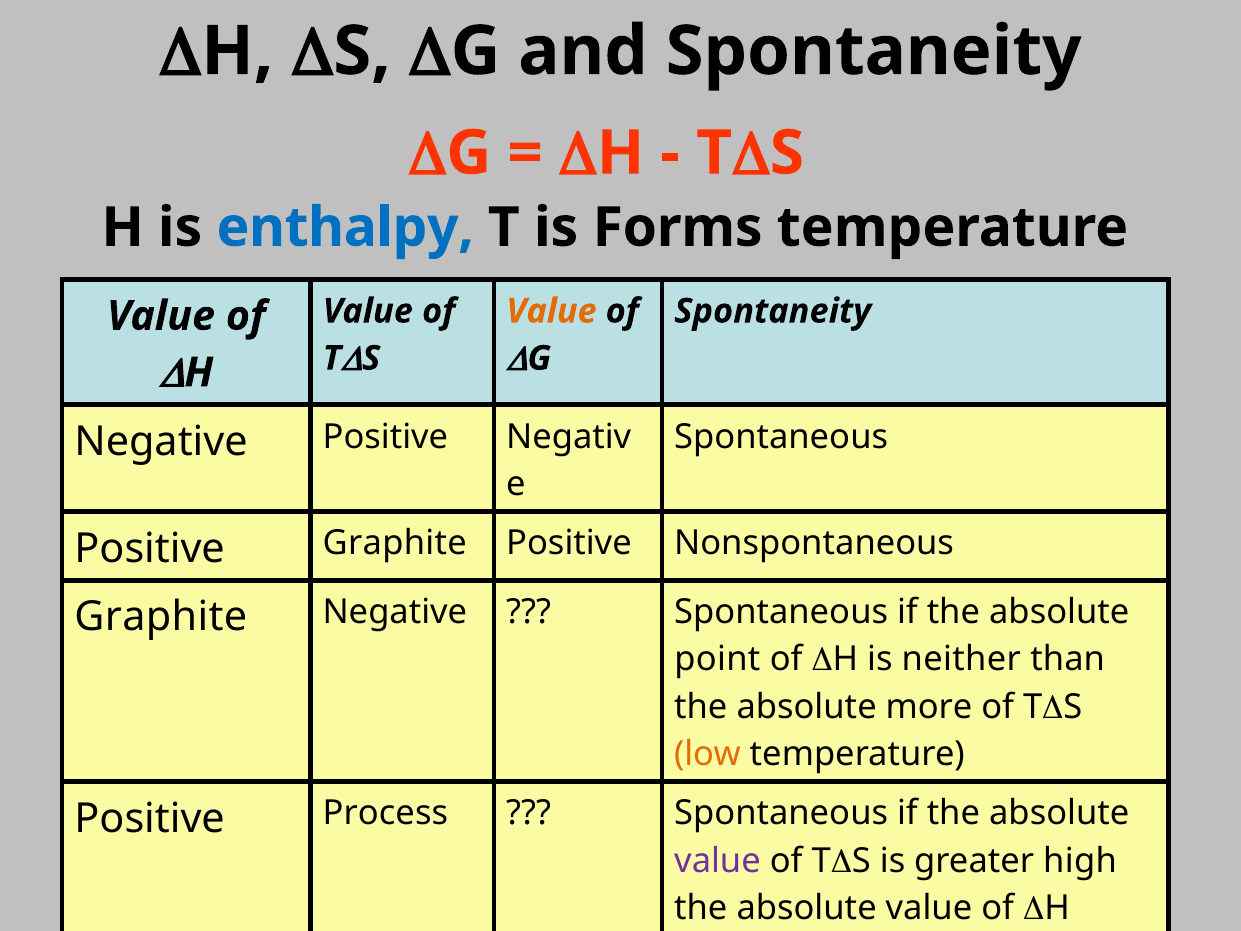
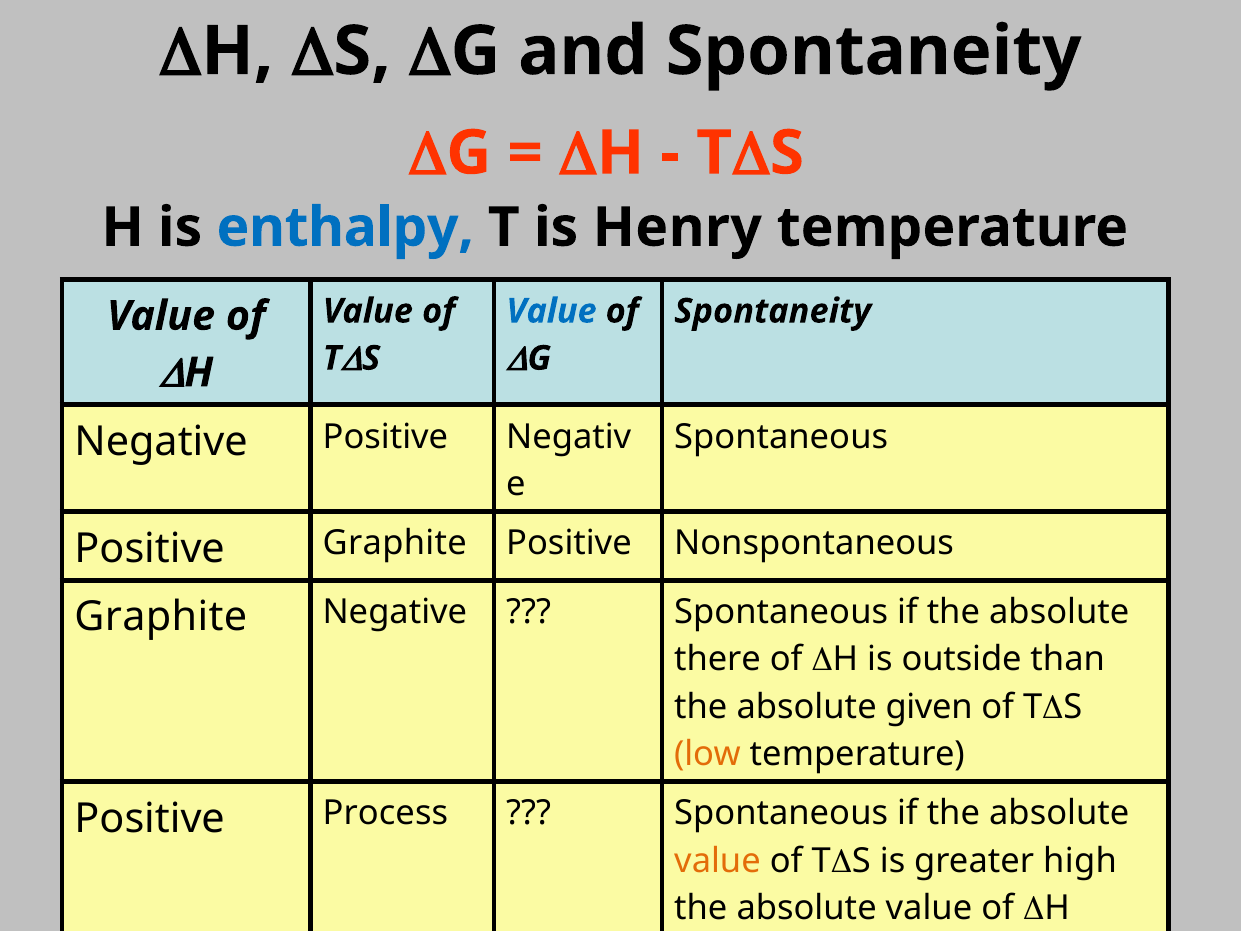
Forms: Forms -> Henry
Value at (551, 311) colour: orange -> blue
point: point -> there
neither: neither -> outside
more: more -> given
value at (718, 860) colour: purple -> orange
